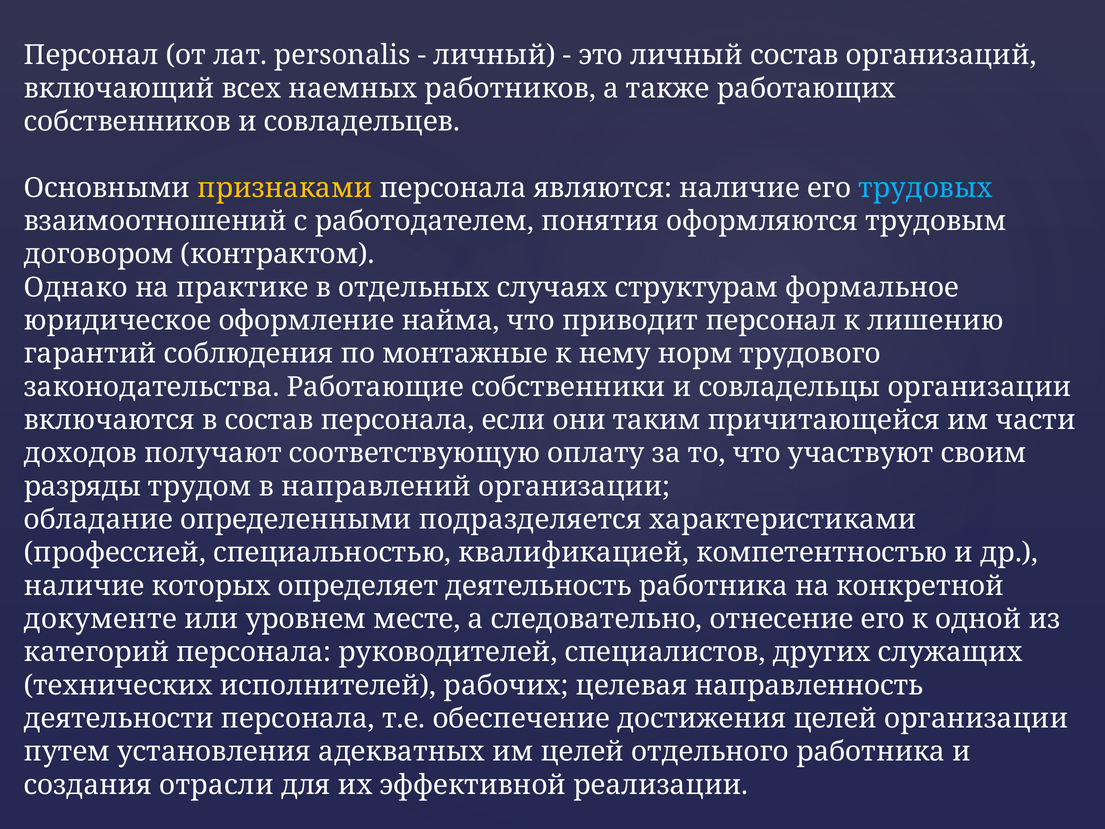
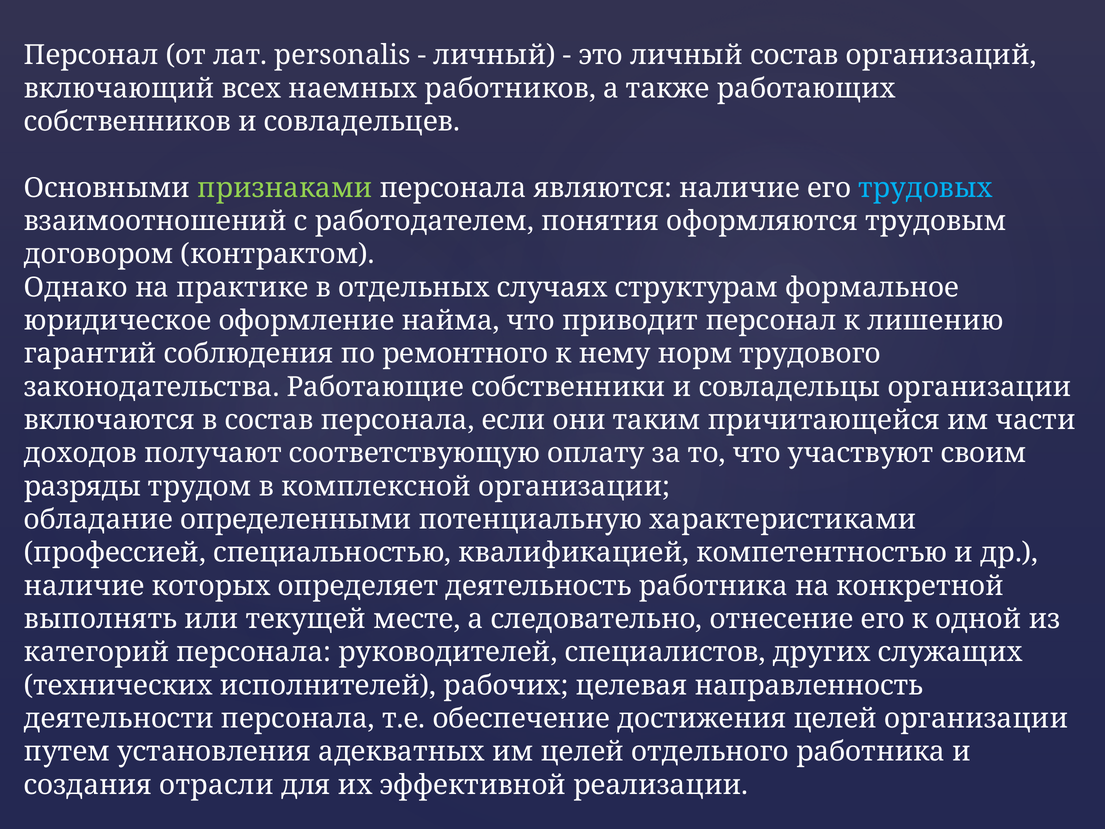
признаками colour: yellow -> light green
монтажные: монтажные -> ремонтного
направлений: направлений -> комплексной
подразделяется: подразделяется -> потенциальную
документе: документе -> выполнять
уровнем: уровнем -> текущей
